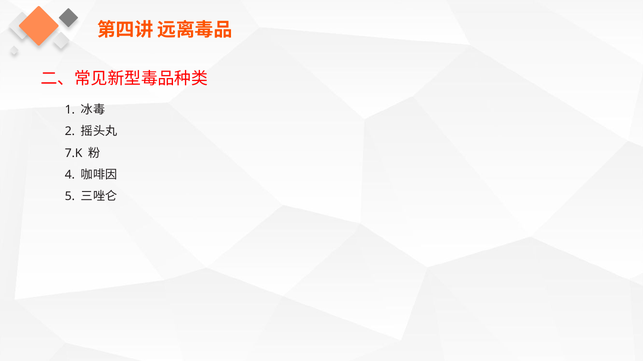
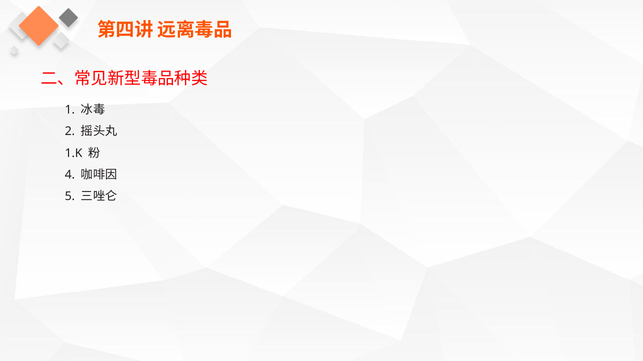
7.K: 7.K -> 1.K
